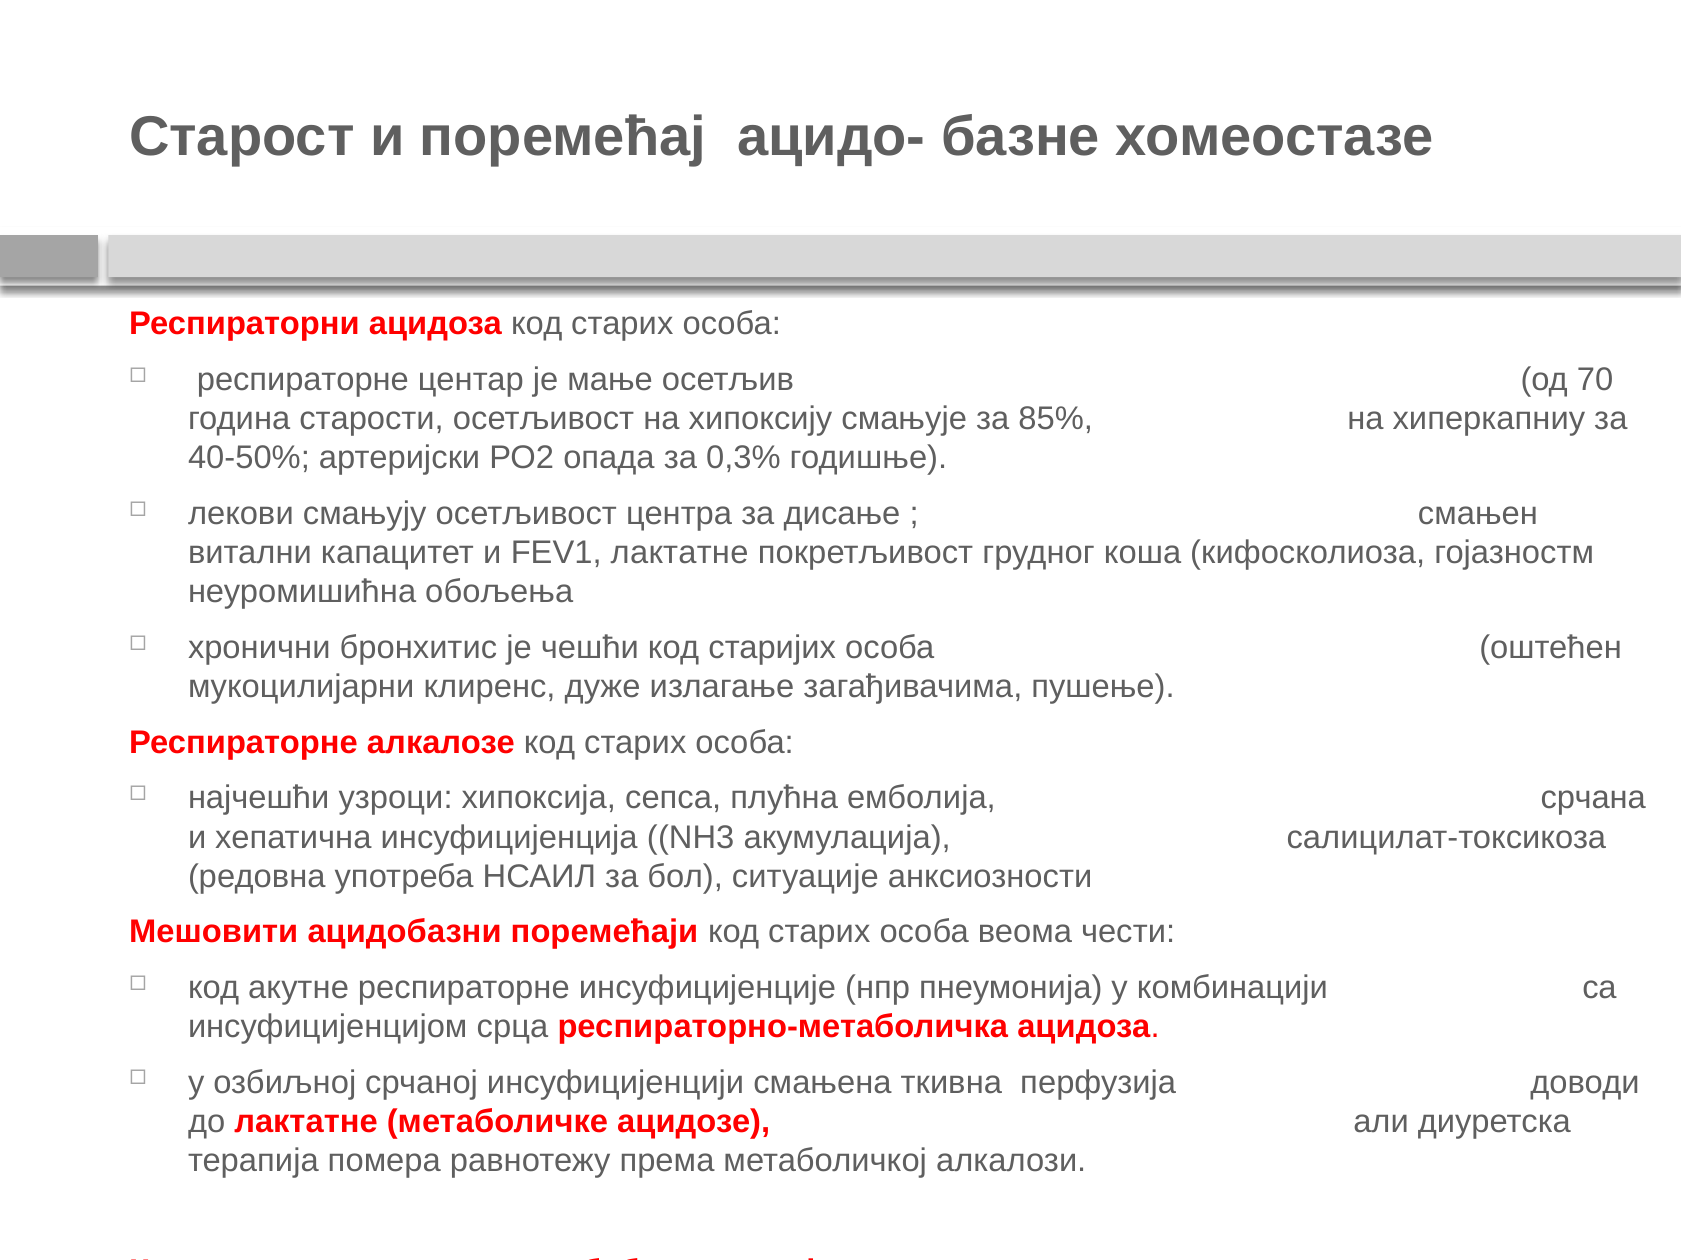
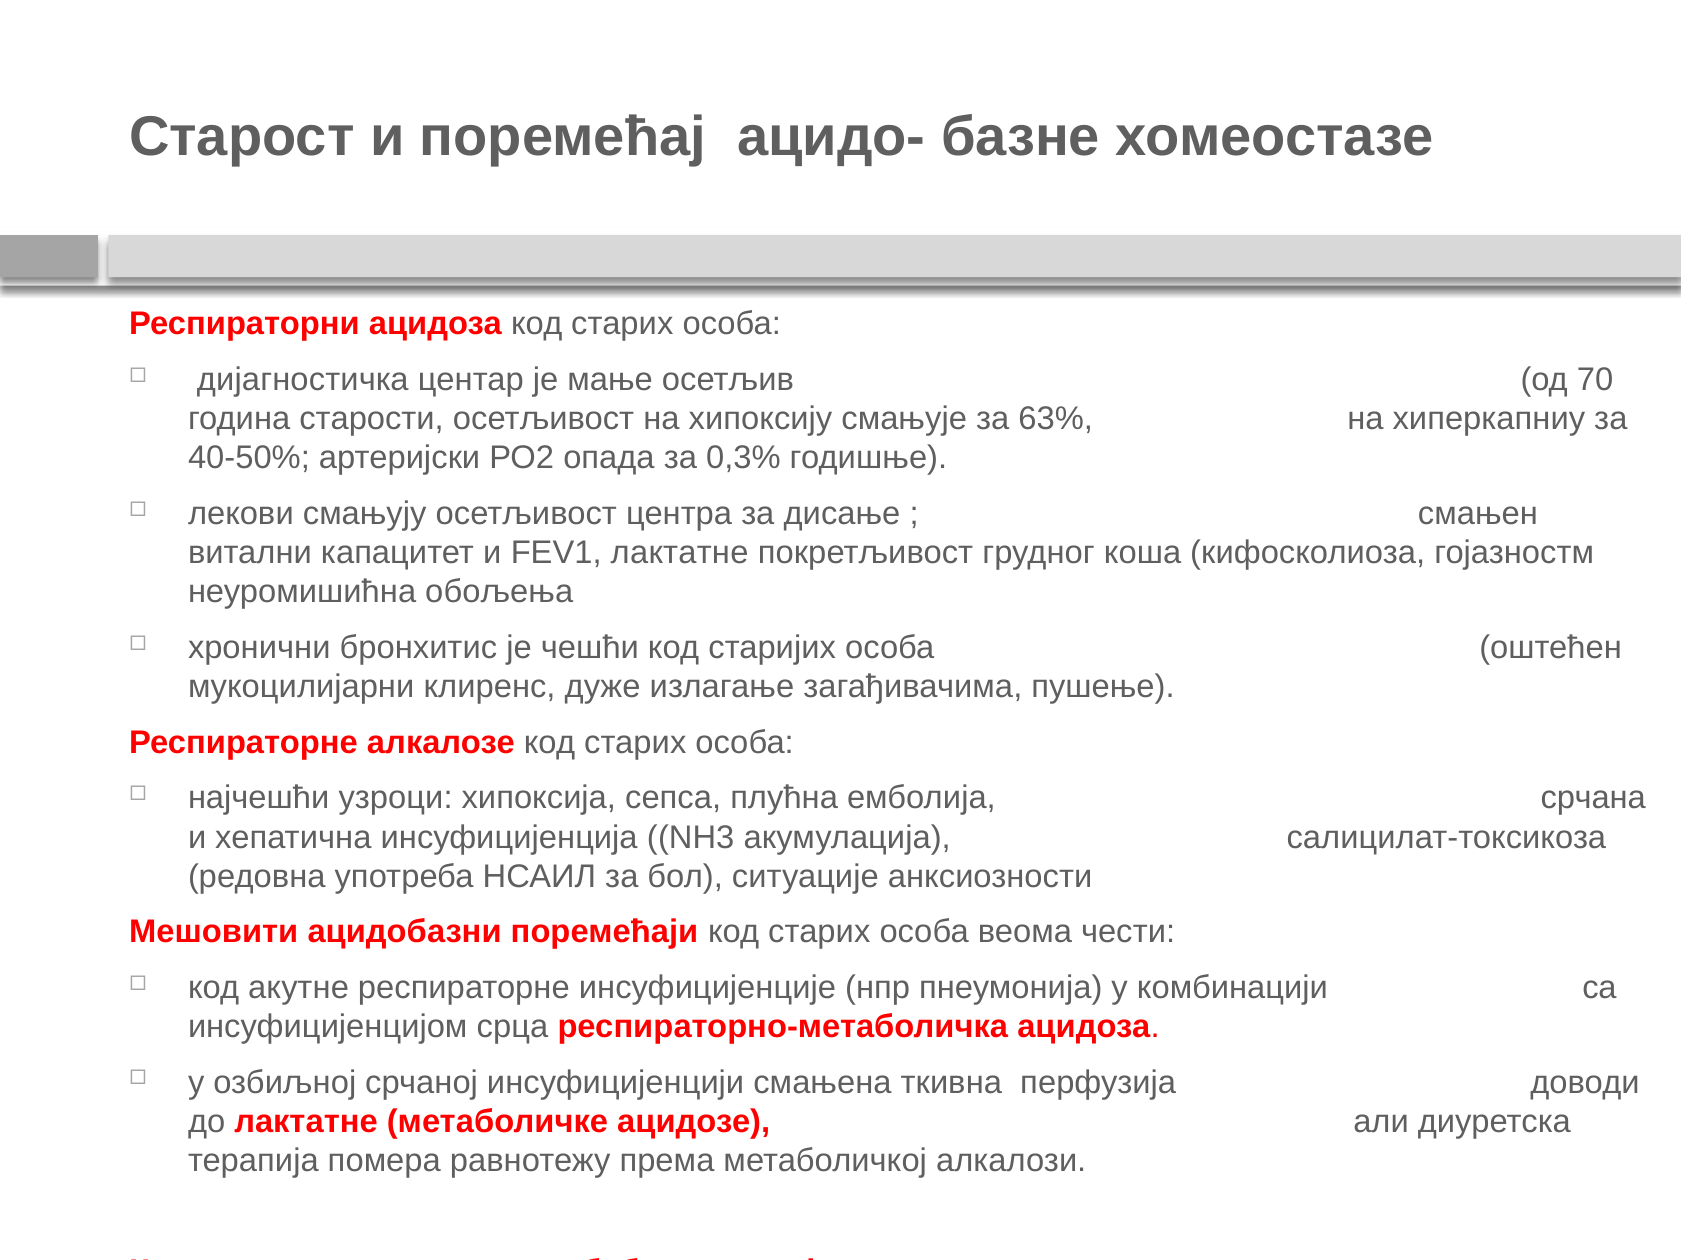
респираторне at (303, 380): респираторне -> дијагностичка
85%: 85% -> 63%
